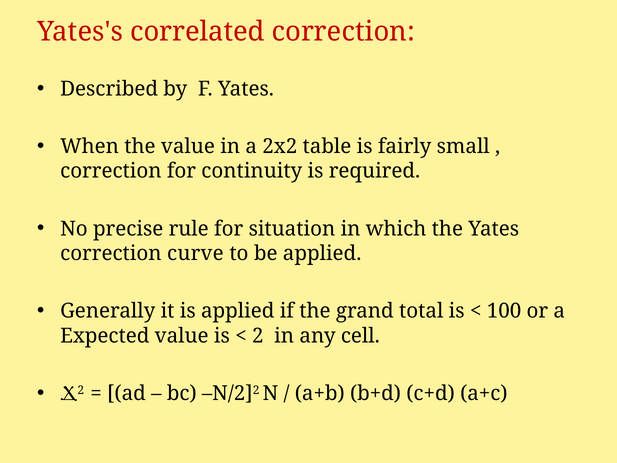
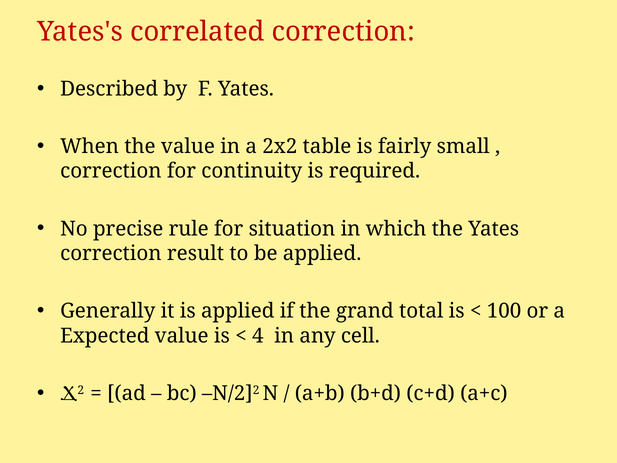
curve: curve -> result
2: 2 -> 4
